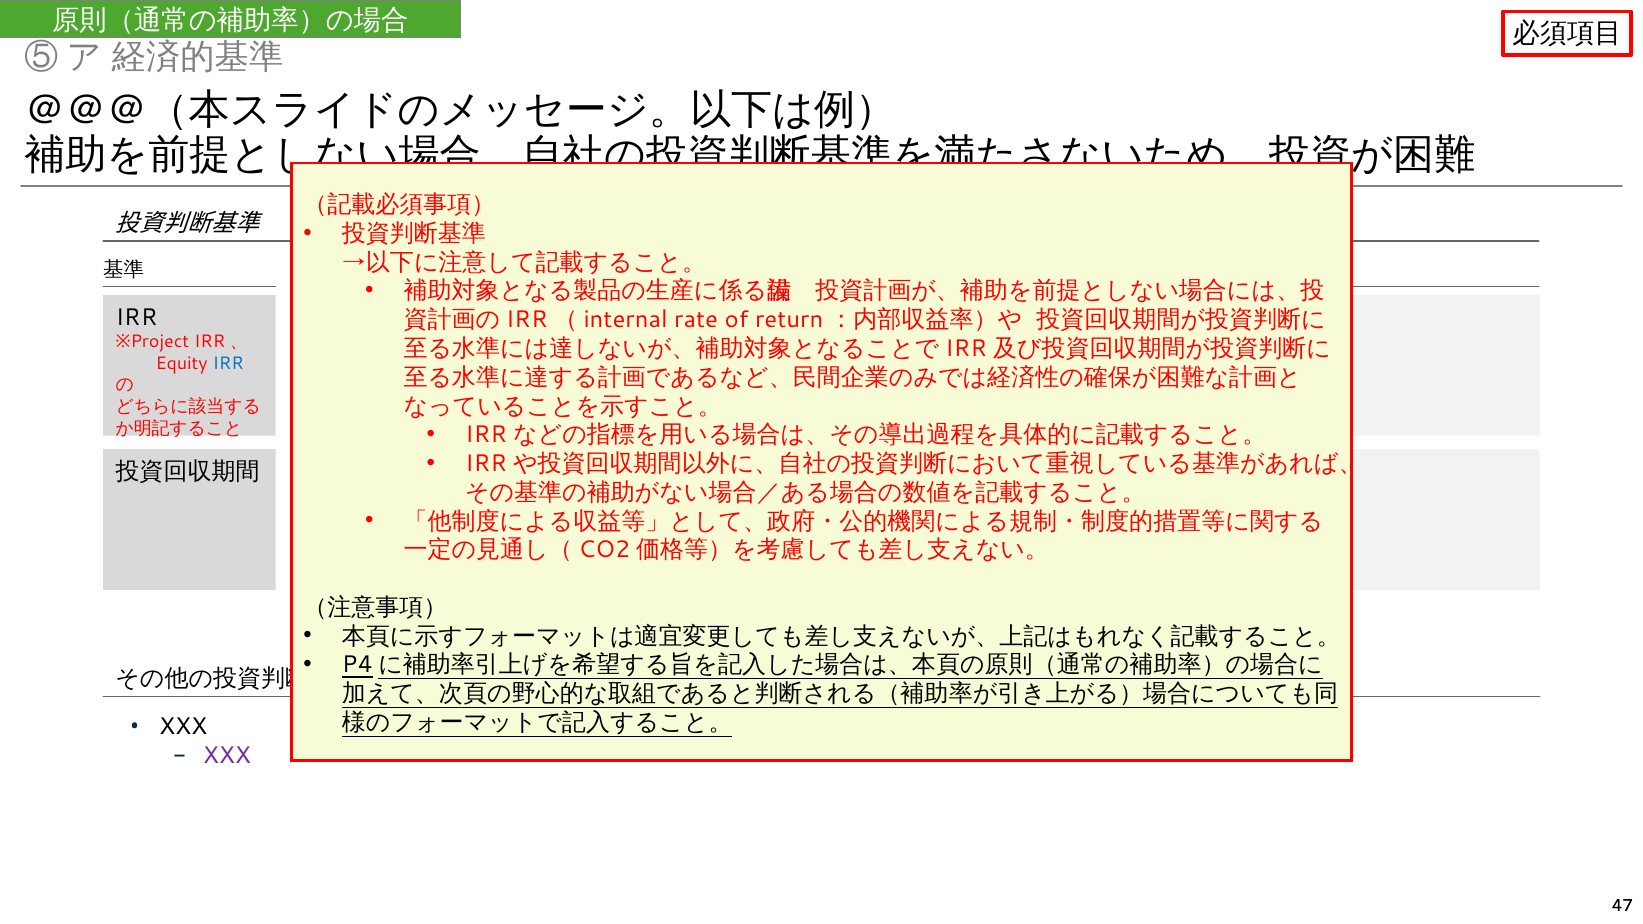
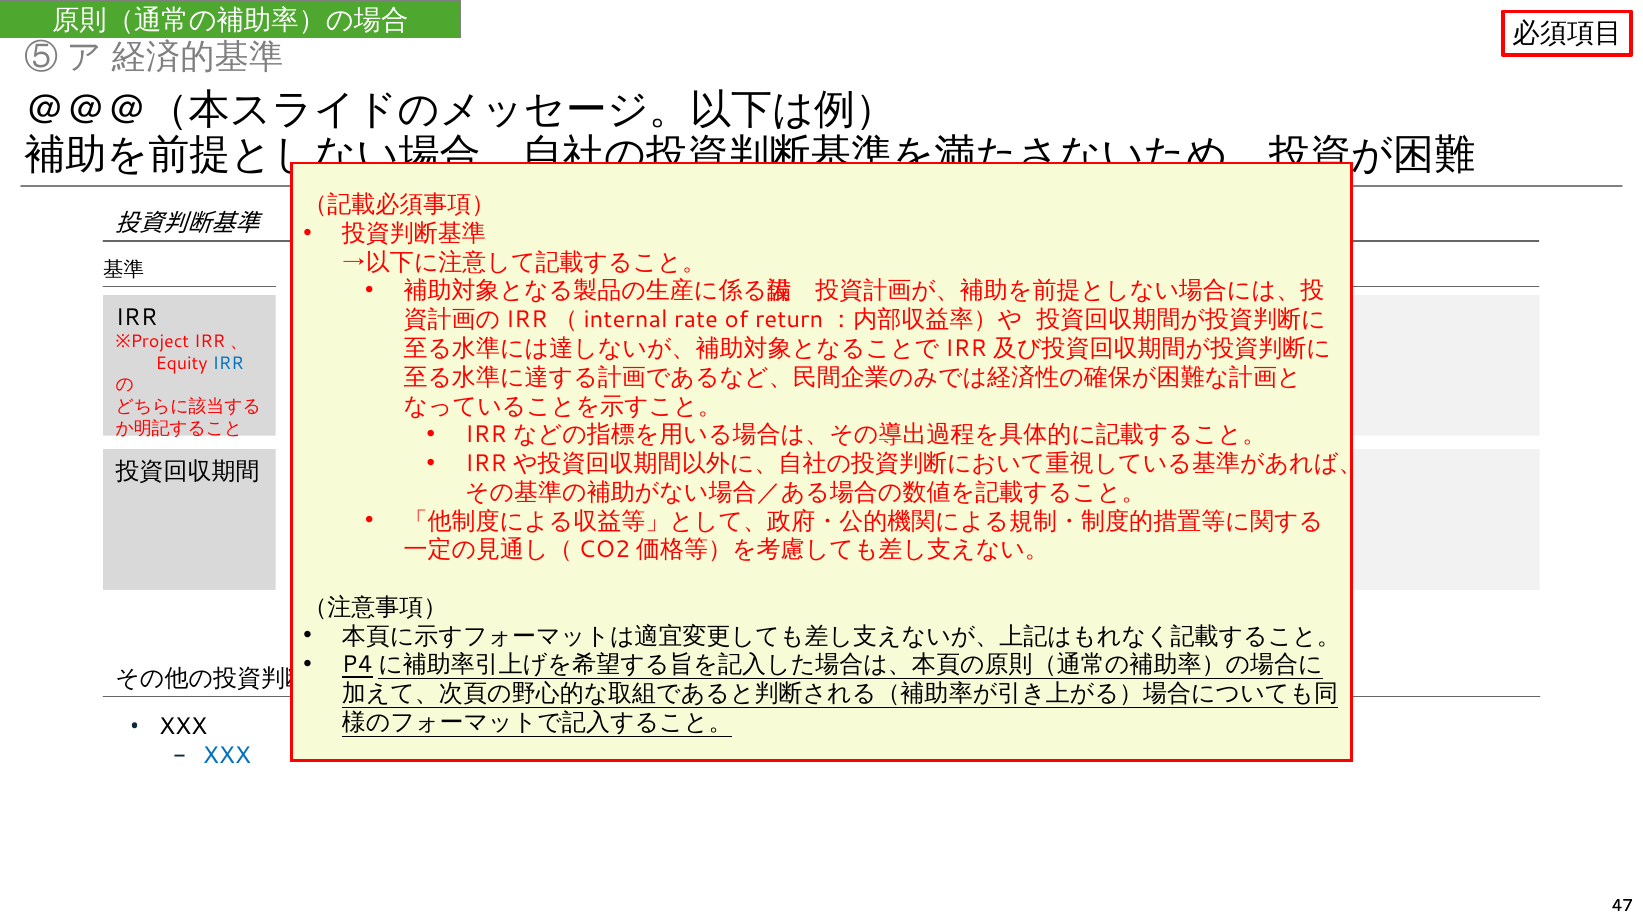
XXX at (227, 755) colour: purple -> blue
